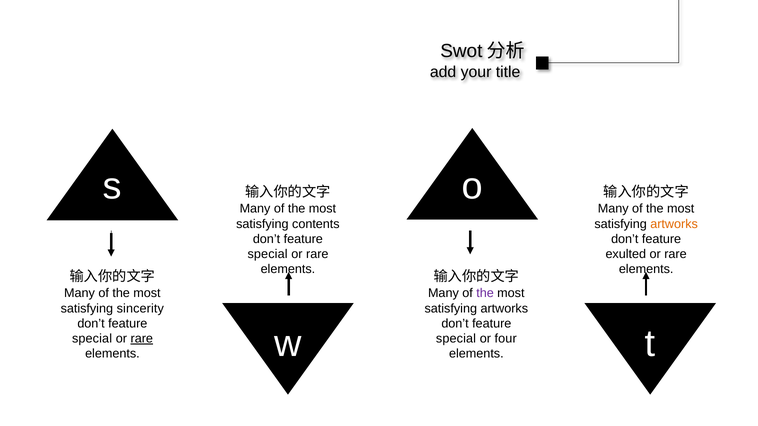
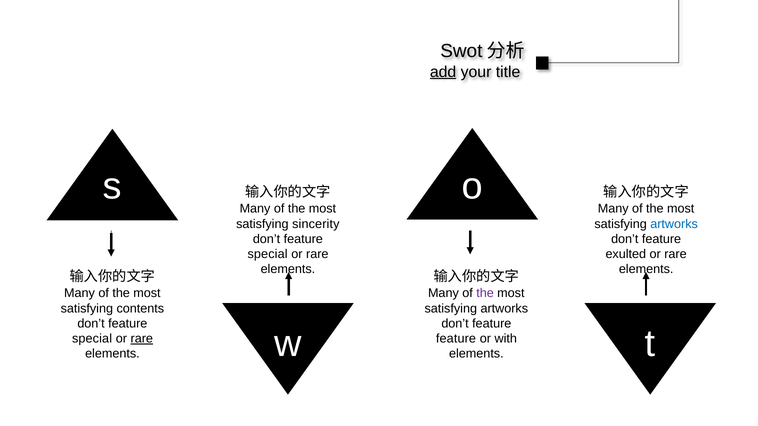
add underline: none -> present
contents: contents -> sincerity
artworks at (674, 224) colour: orange -> blue
sincerity: sincerity -> contents
special at (456, 339): special -> feature
four: four -> with
